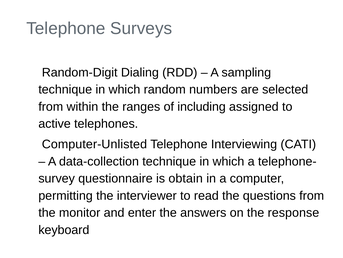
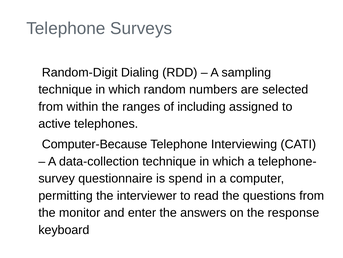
Computer-Unlisted: Computer-Unlisted -> Computer-Because
obtain: obtain -> spend
